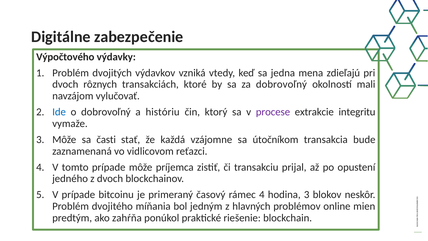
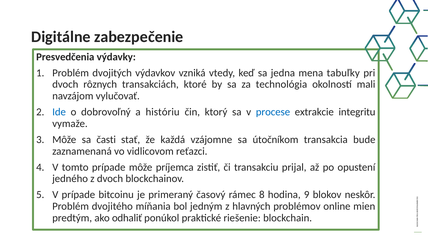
Výpočtového: Výpočtového -> Presvedčenia
zdieľajú: zdieľajú -> tabuľky
za dobrovoľný: dobrovoľný -> technológia
procese colour: purple -> blue
rámec 4: 4 -> 8
hodina 3: 3 -> 9
zahŕňa: zahŕňa -> odhaliť
